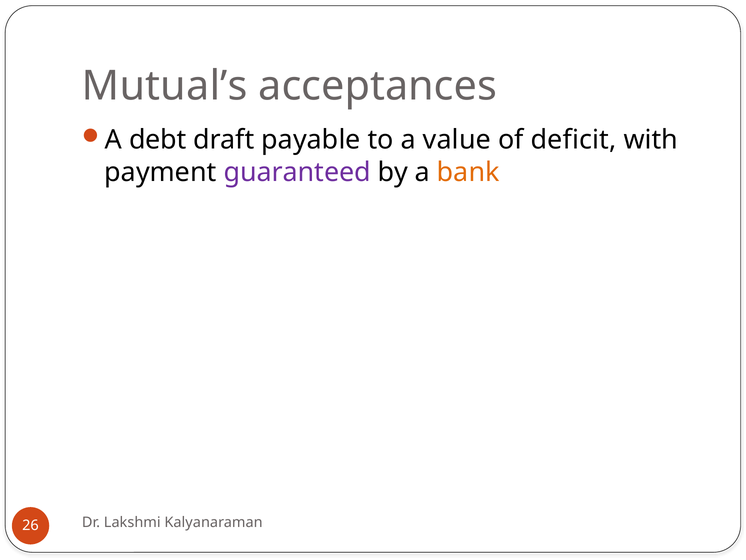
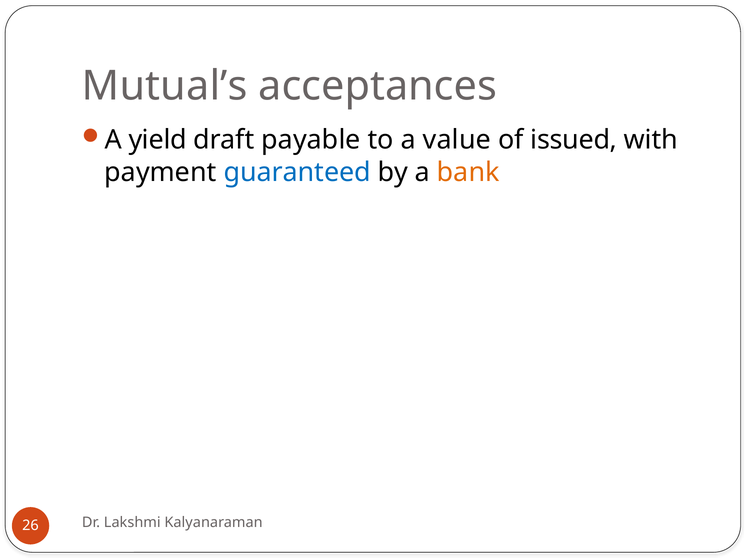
debt: debt -> yield
deficit: deficit -> issued
guaranteed colour: purple -> blue
